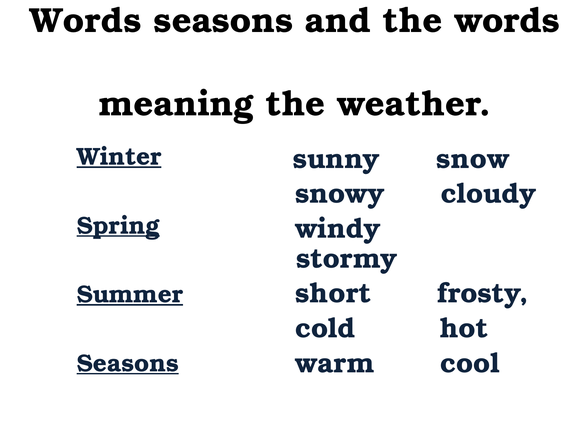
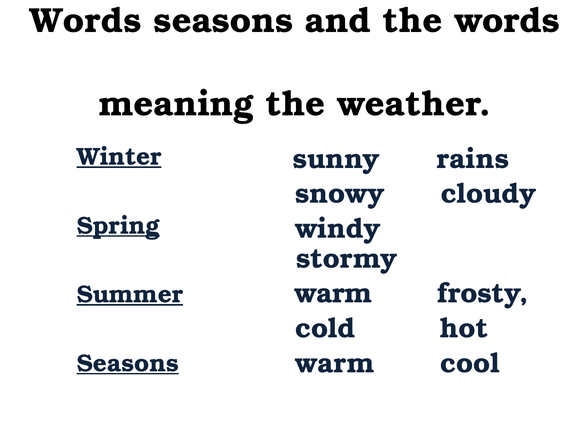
snow: snow -> rains
short at (333, 294): short -> warm
